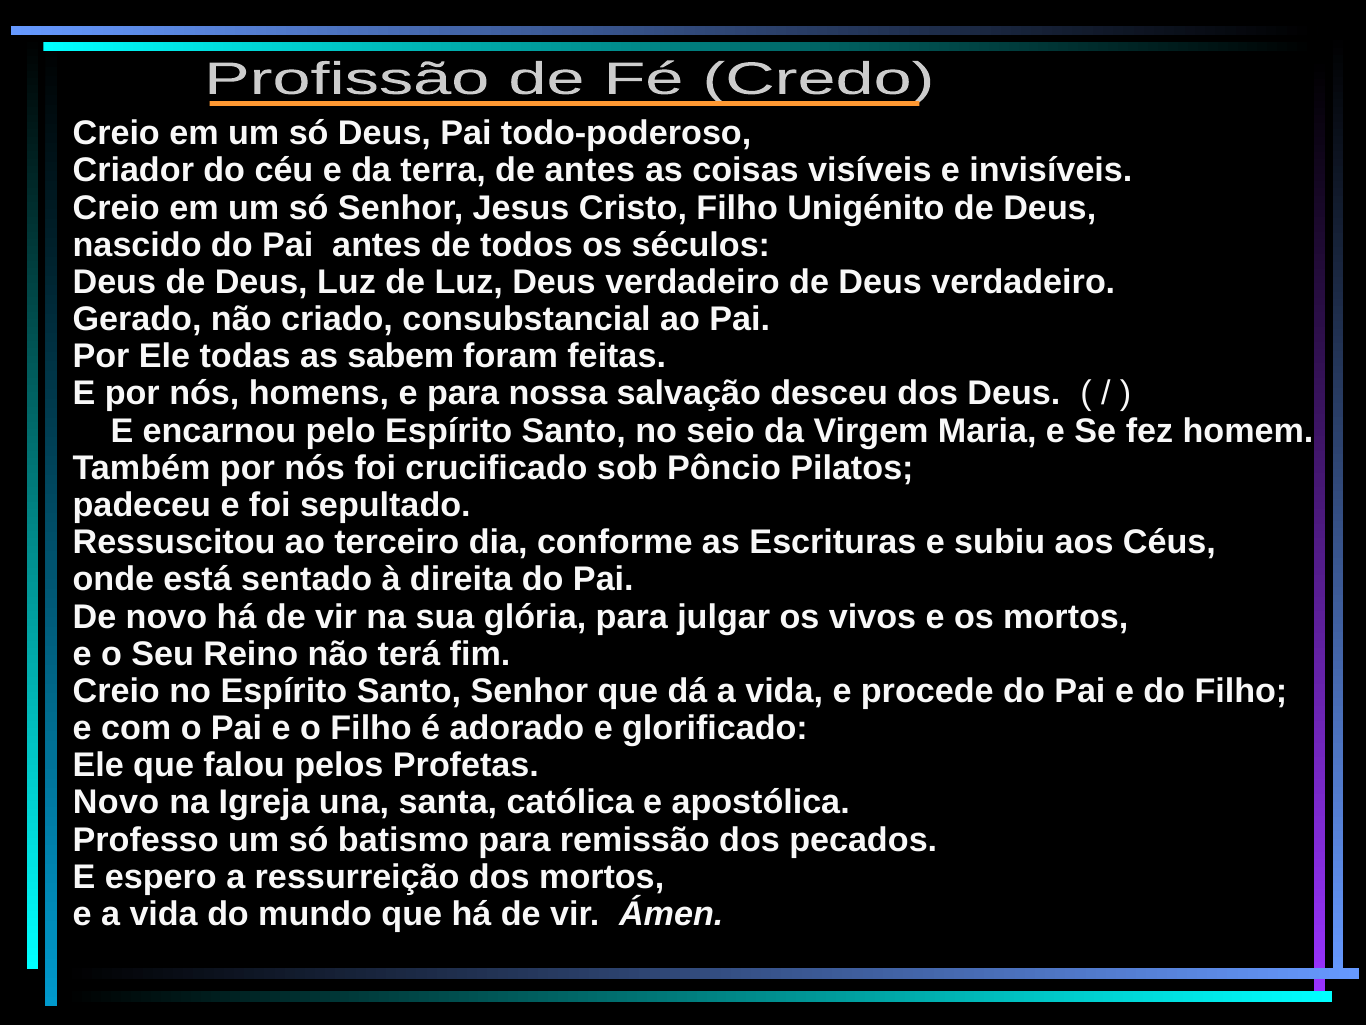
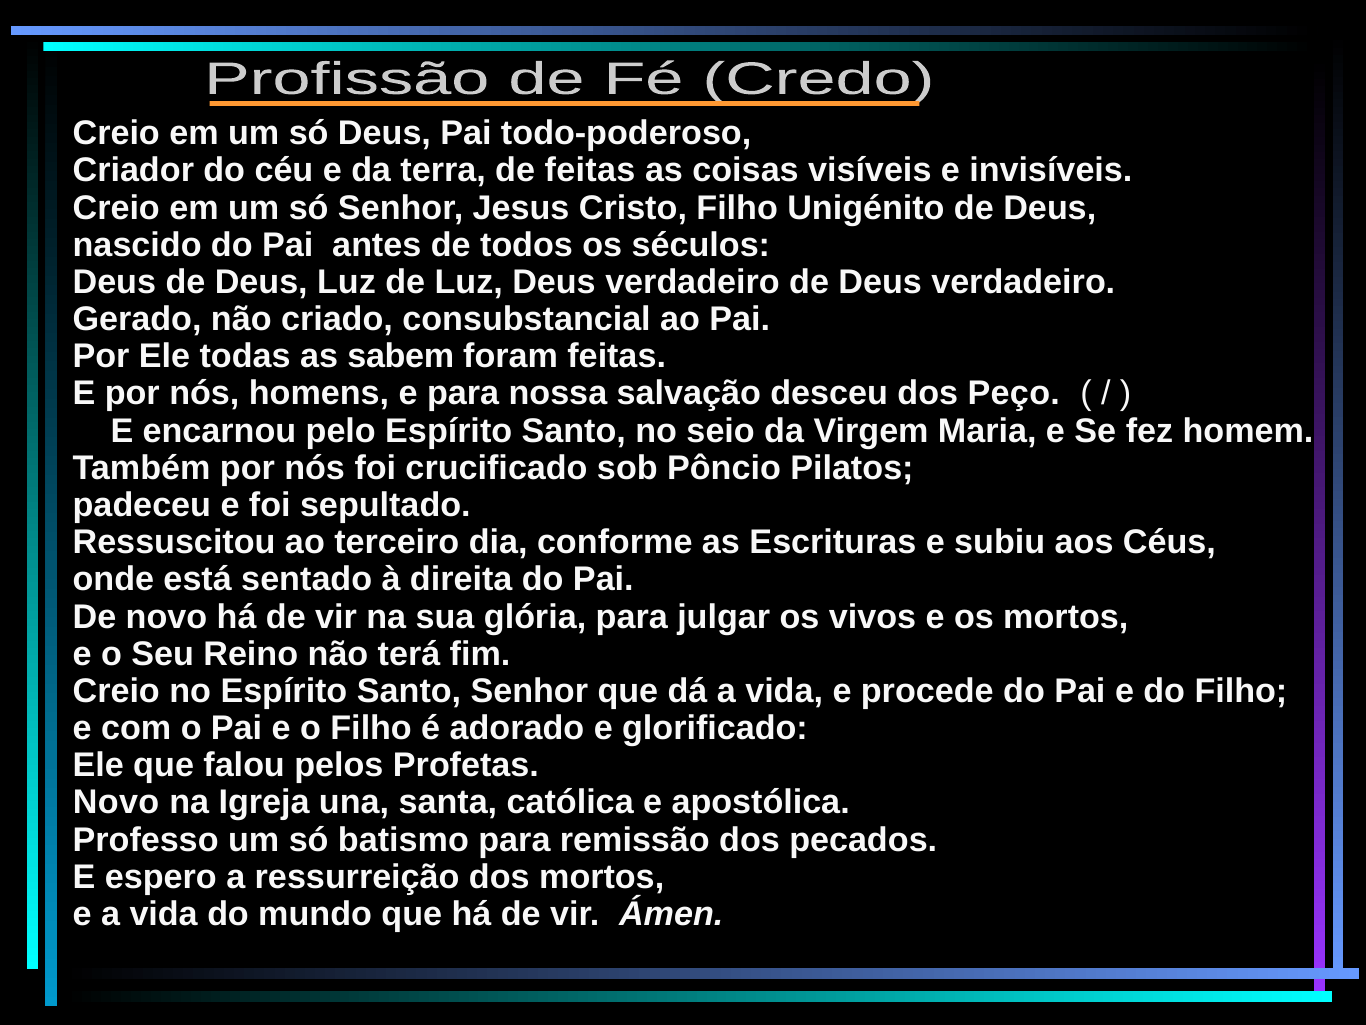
de antes: antes -> feitas
dos Deus: Deus -> Peço
